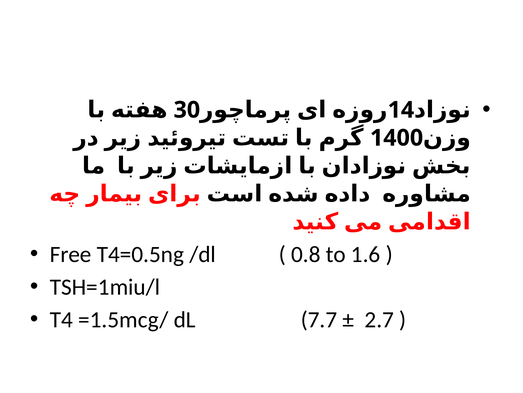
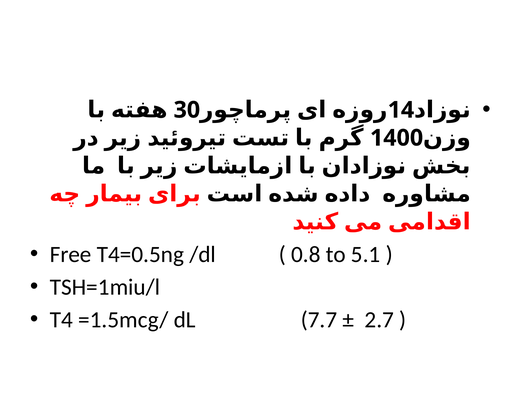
1.6: 1.6 -> 5.1
